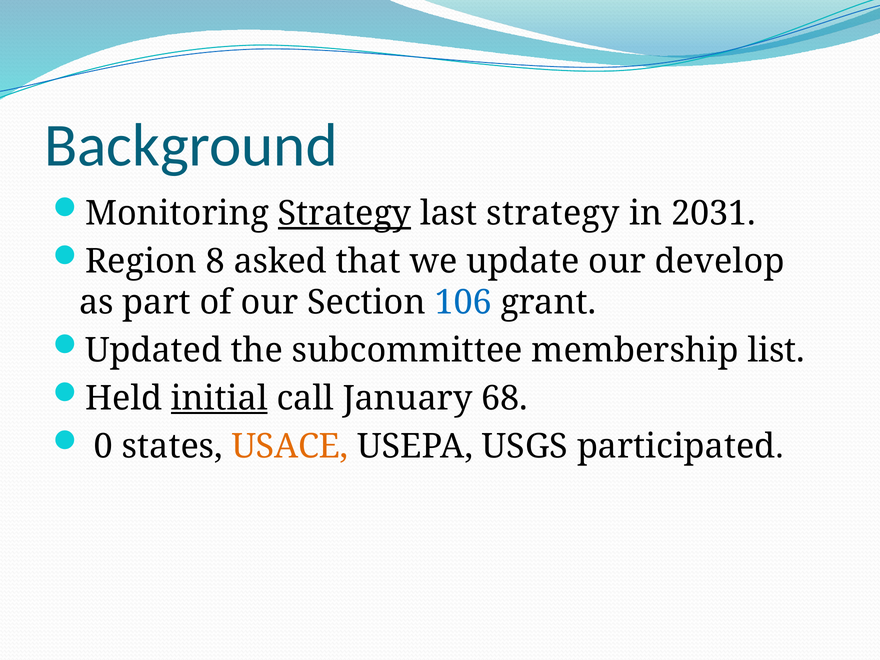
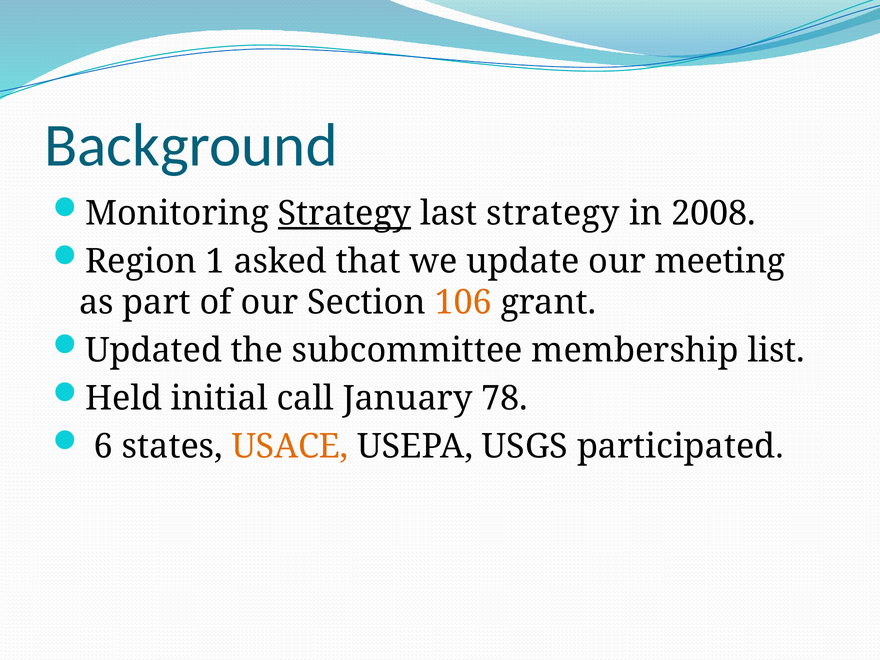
2031: 2031 -> 2008
8: 8 -> 1
develop: develop -> meeting
106 colour: blue -> orange
initial underline: present -> none
68: 68 -> 78
0: 0 -> 6
